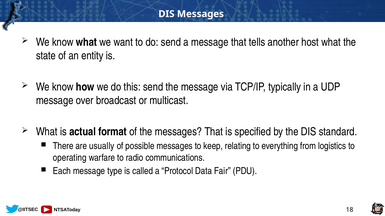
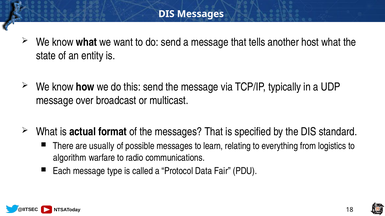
keep: keep -> learn
operating: operating -> algorithm
